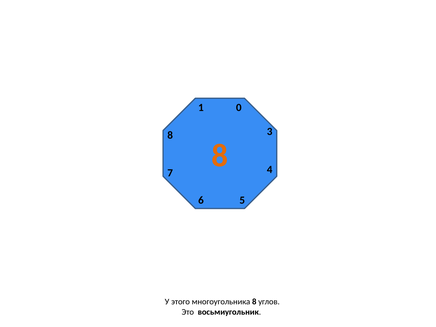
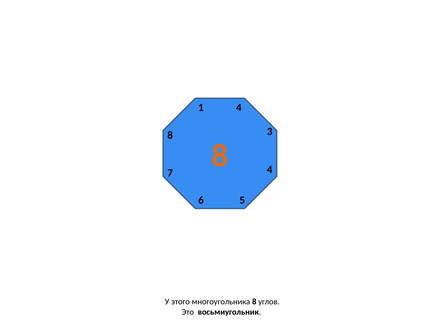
1 0: 0 -> 4
